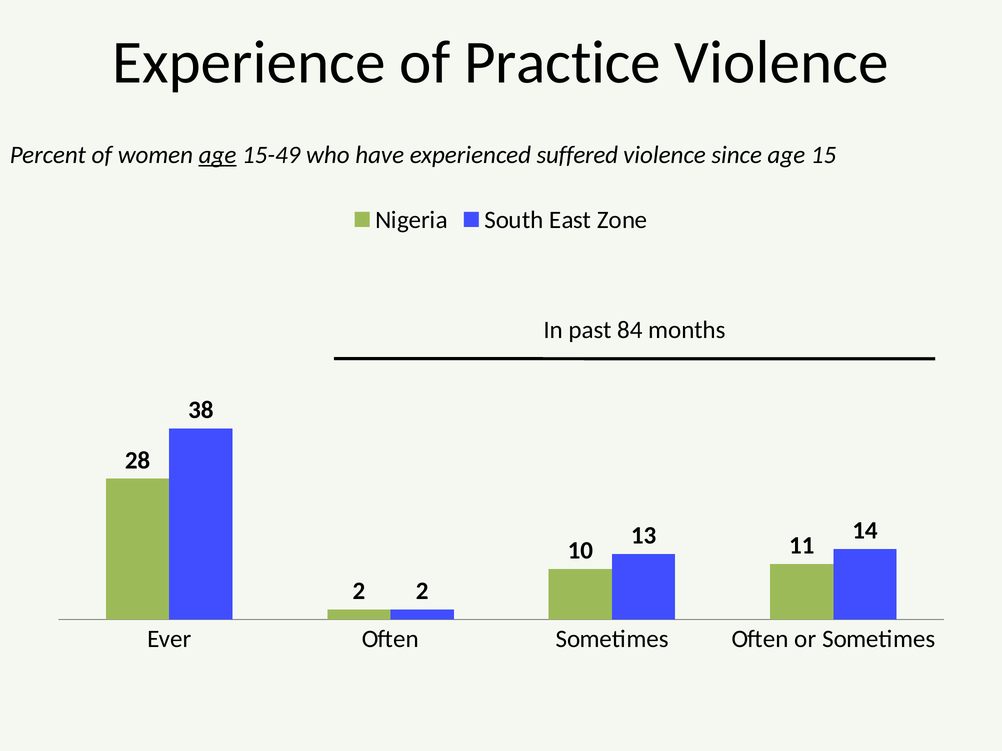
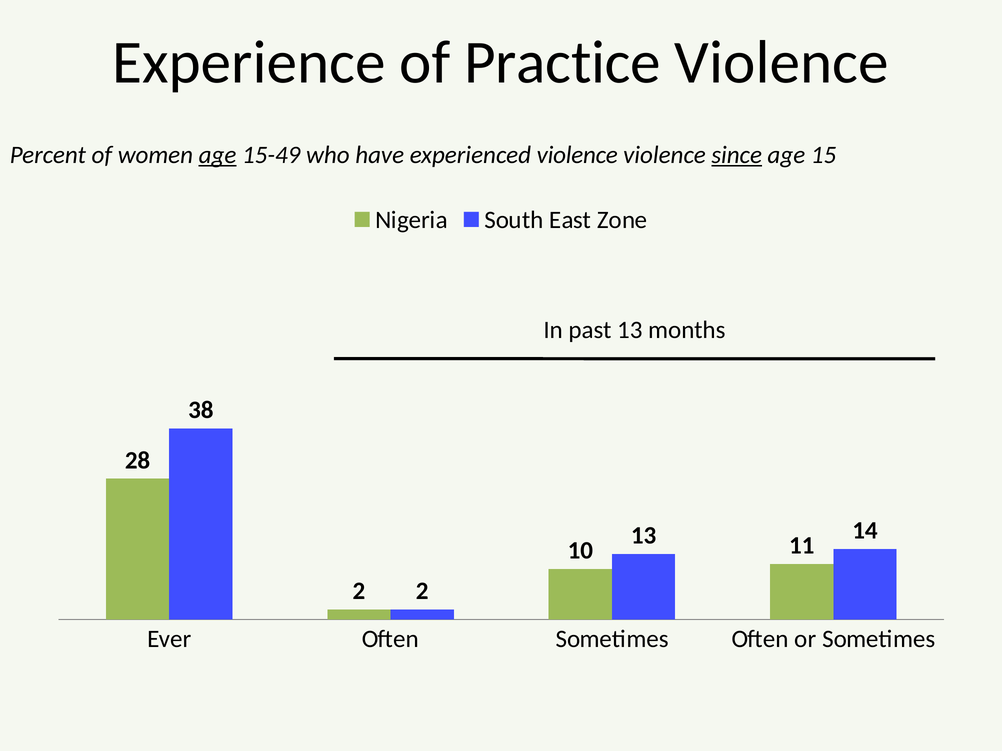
experienced suffered: suffered -> violence
since underline: none -> present
past 84: 84 -> 13
